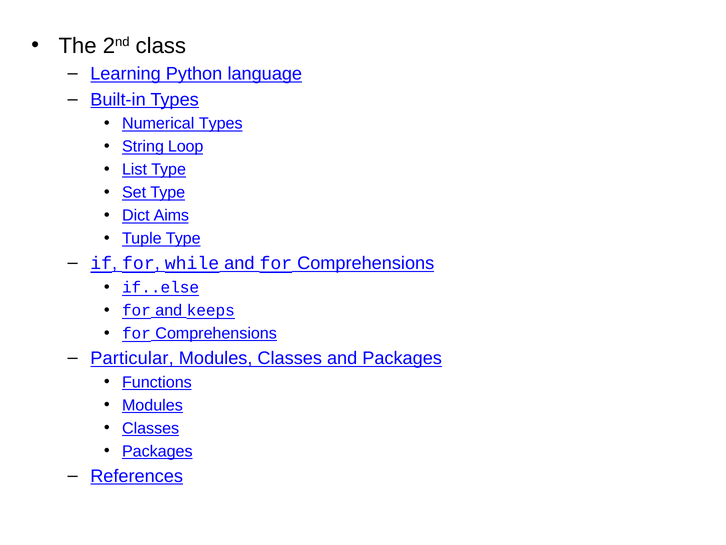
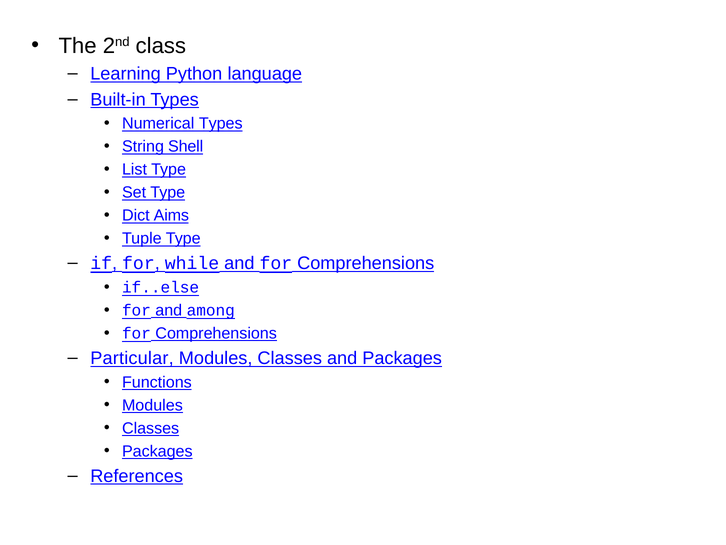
Loop: Loop -> Shell
keeps: keeps -> among
